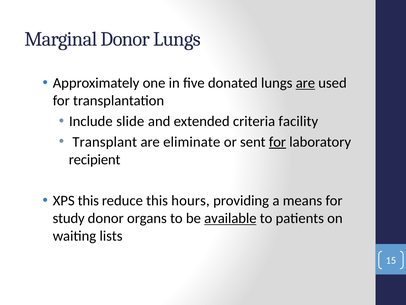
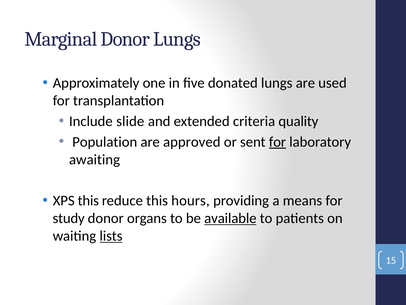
are at (305, 83) underline: present -> none
facility: facility -> quality
Transplant: Transplant -> Population
eliminate: eliminate -> approved
recipient: recipient -> awaiting
lists underline: none -> present
